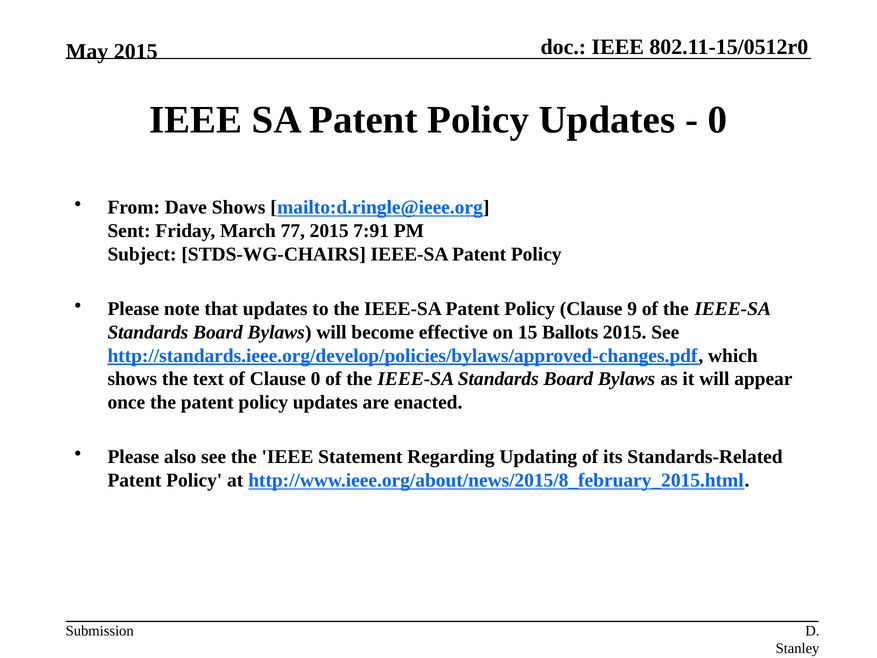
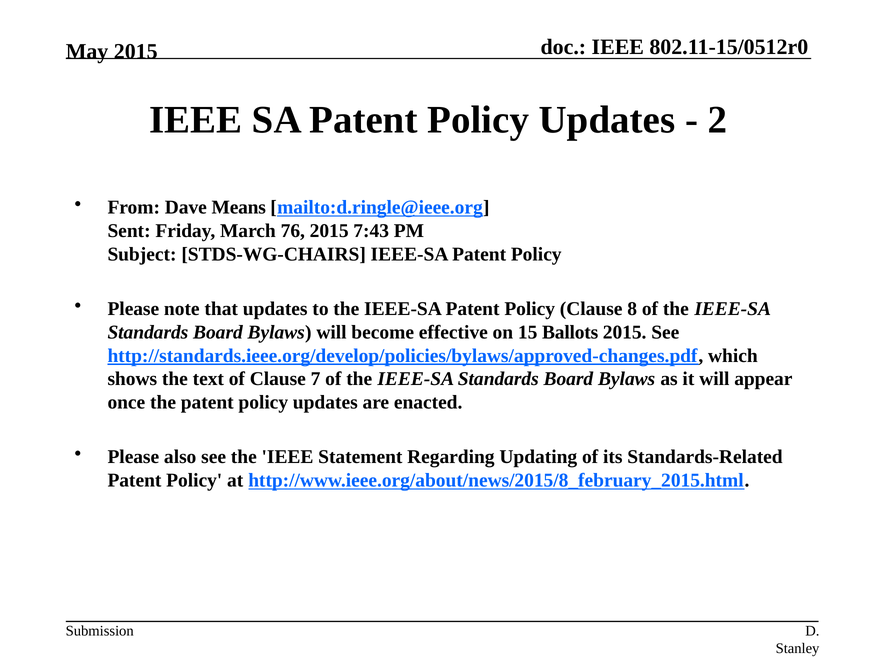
0 at (718, 120): 0 -> 2
Dave Shows: Shows -> Means
77: 77 -> 76
7:91: 7:91 -> 7:43
9: 9 -> 8
Clause 0: 0 -> 7
